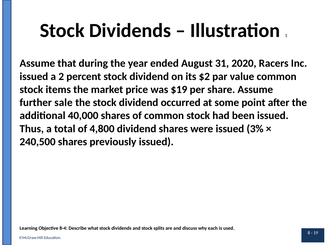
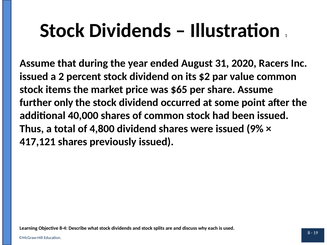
$19: $19 -> $65
sale: sale -> only
3%: 3% -> 9%
240,500: 240,500 -> 417,121
